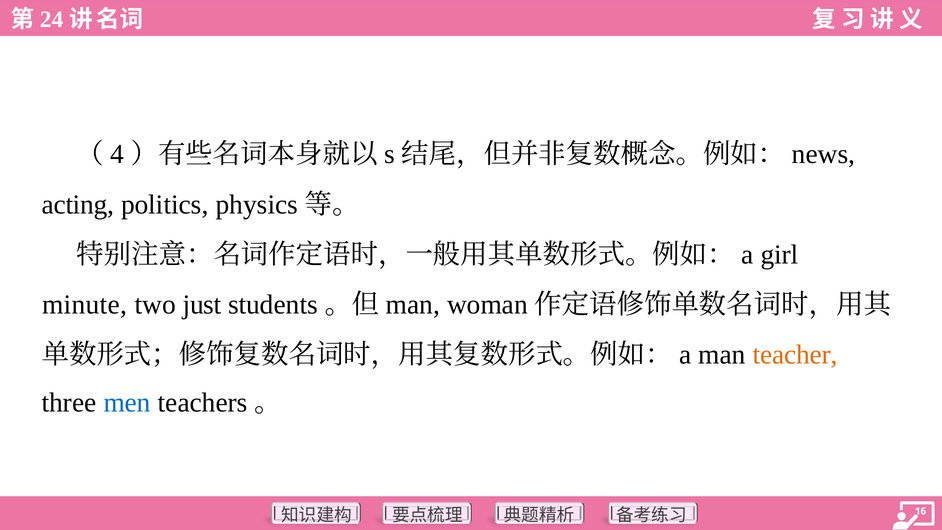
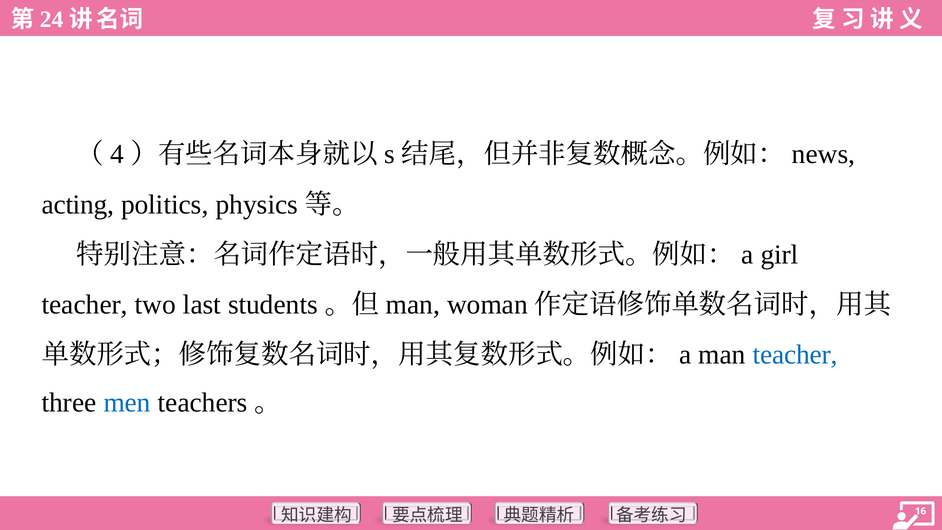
minute at (85, 304): minute -> teacher
just: just -> last
teacher at (795, 354) colour: orange -> blue
